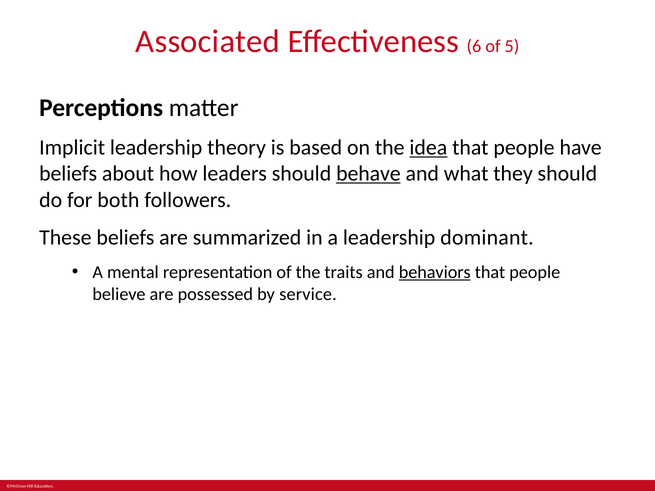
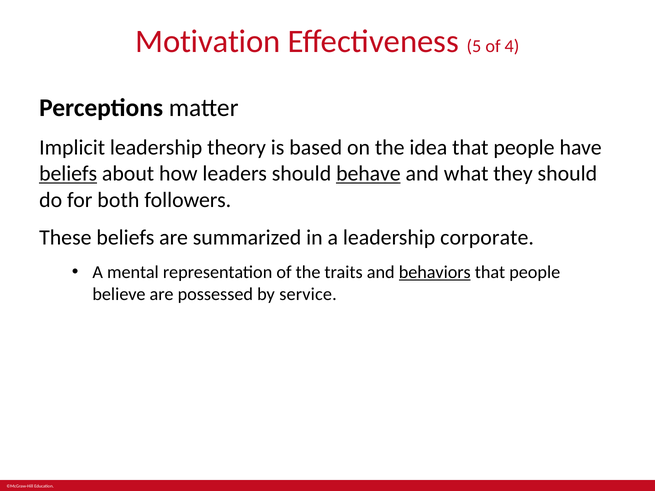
Associated: Associated -> Motivation
6: 6 -> 5
5: 5 -> 4
idea underline: present -> none
beliefs at (68, 174) underline: none -> present
dominant: dominant -> corporate
